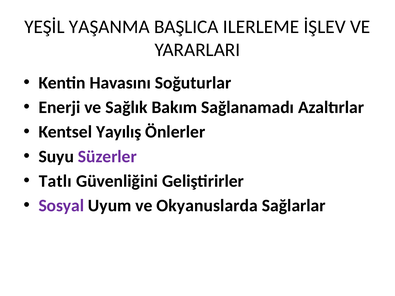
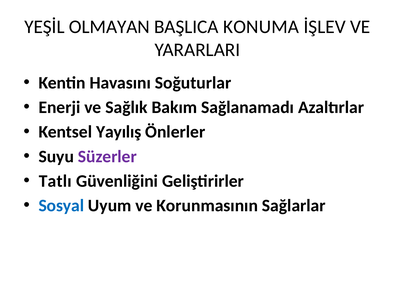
YAŞANMA: YAŞANMA -> OLMAYAN
ILERLEME: ILERLEME -> KONUMA
Sosyal colour: purple -> blue
Okyanuslarda: Okyanuslarda -> Korunmasının
